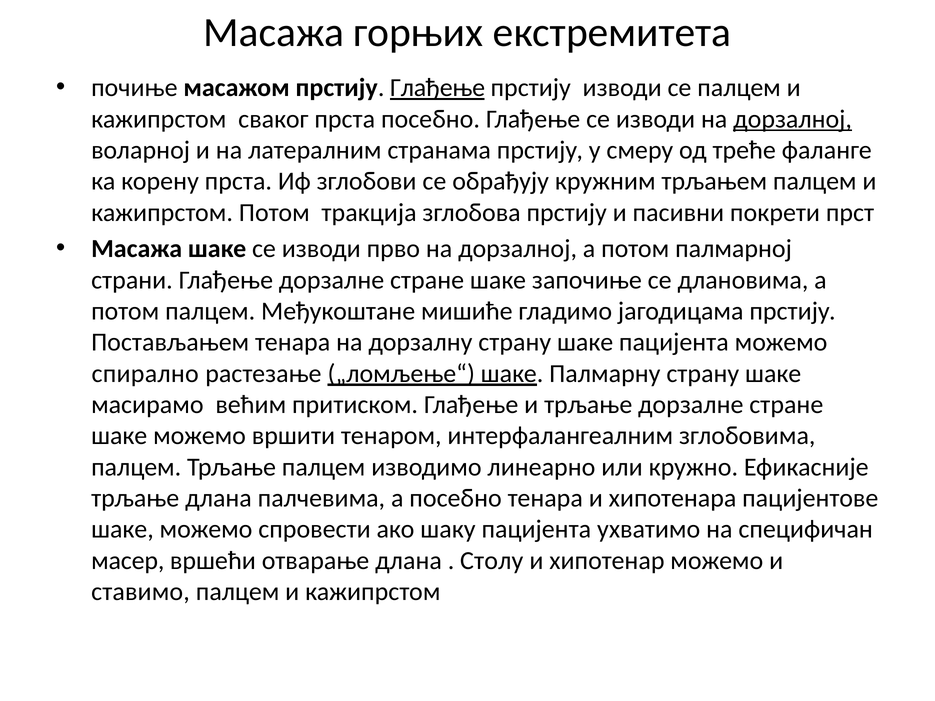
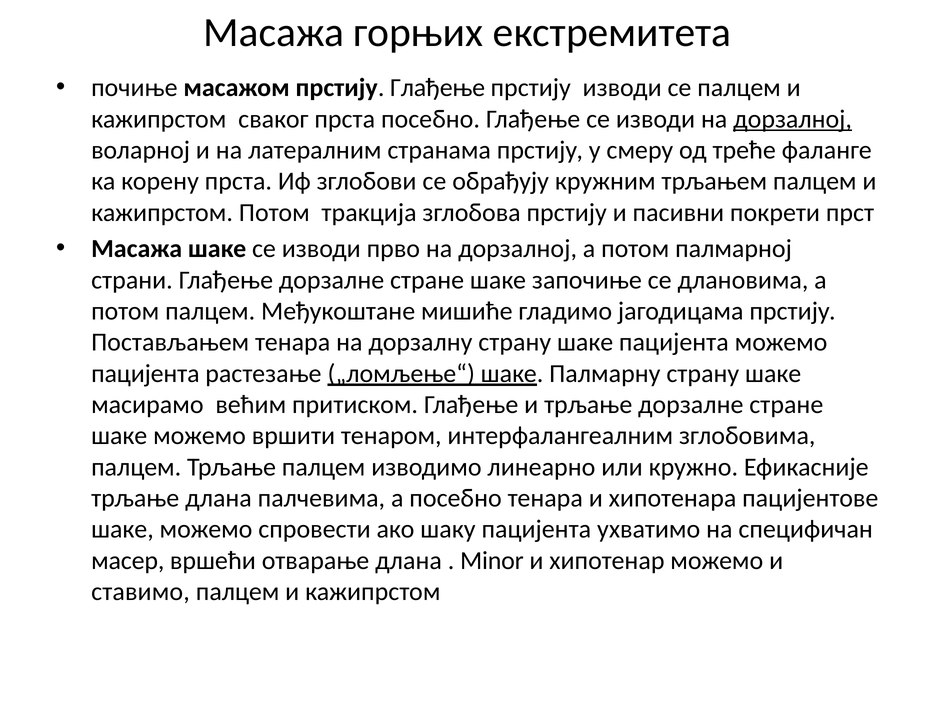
Глађење at (438, 88) underline: present -> none
спирално at (145, 374): спирално -> пацијента
Столу: Столу -> Minor
